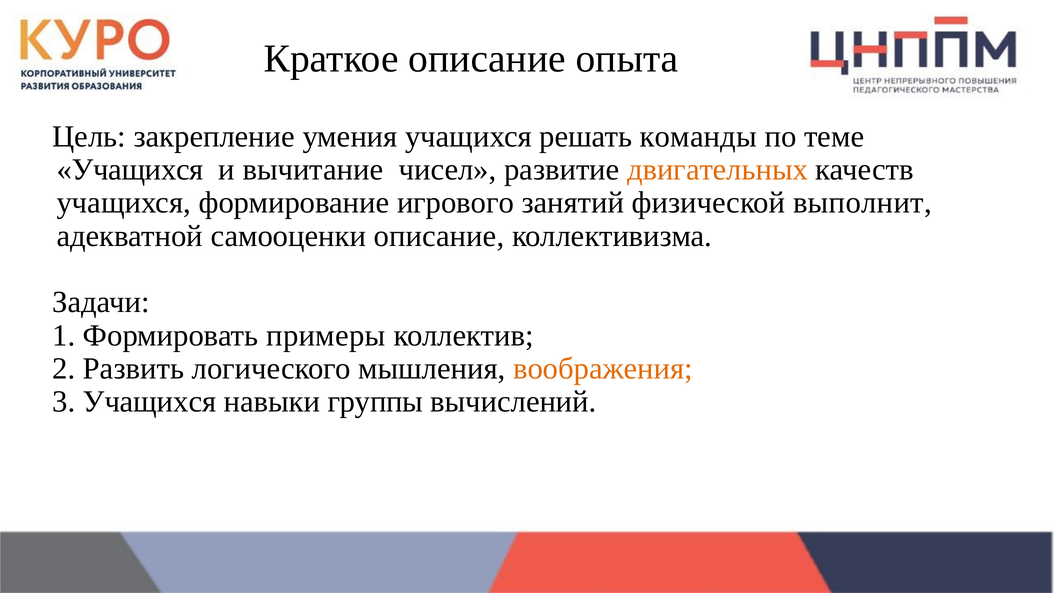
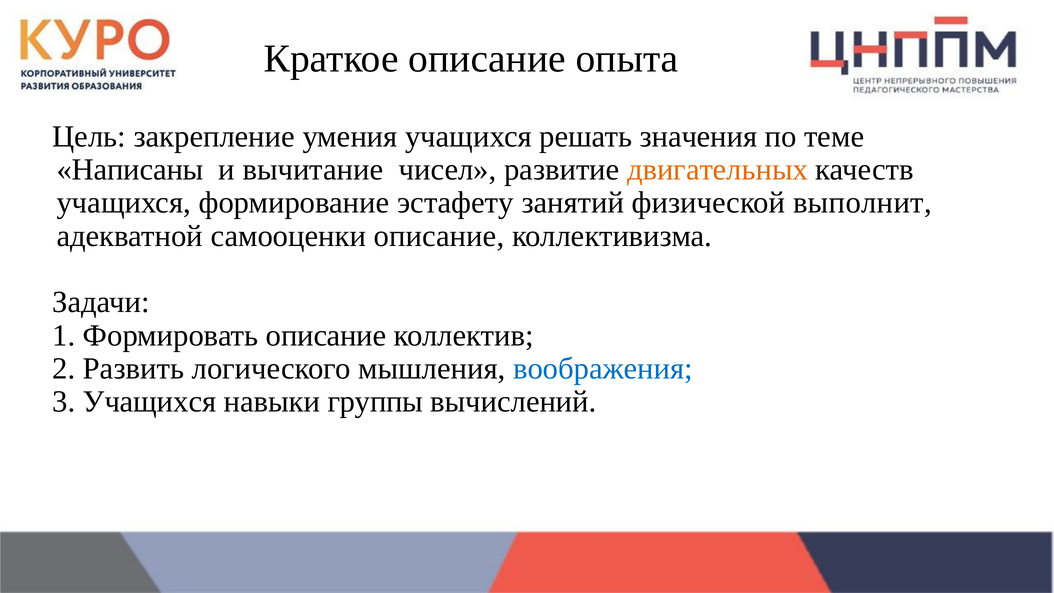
команды: команды -> значения
Учащихся at (130, 170): Учащихся -> Написаны
игрового: игрового -> эстафету
Формировать примеры: примеры -> описание
воображения colour: orange -> blue
